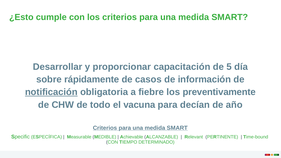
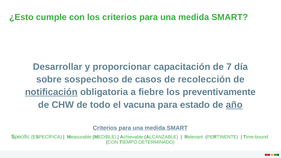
5: 5 -> 7
rápidamente: rápidamente -> sospechoso
información: información -> recolección
decían: decían -> estado
año underline: none -> present
